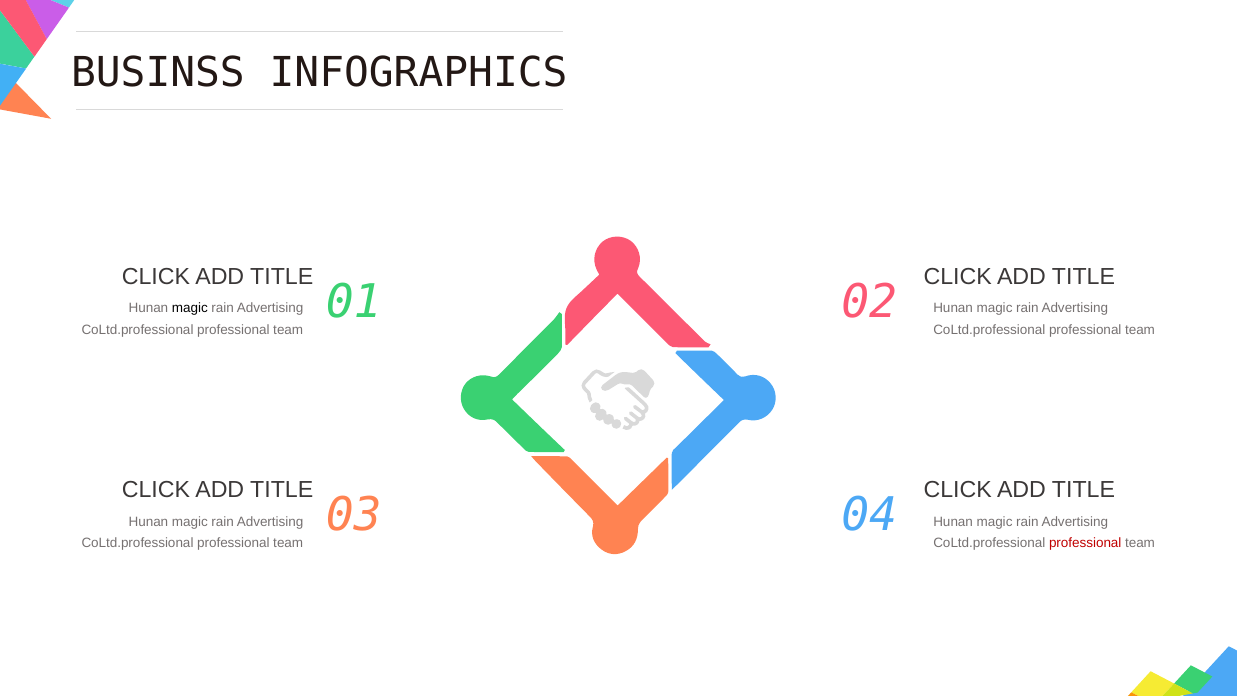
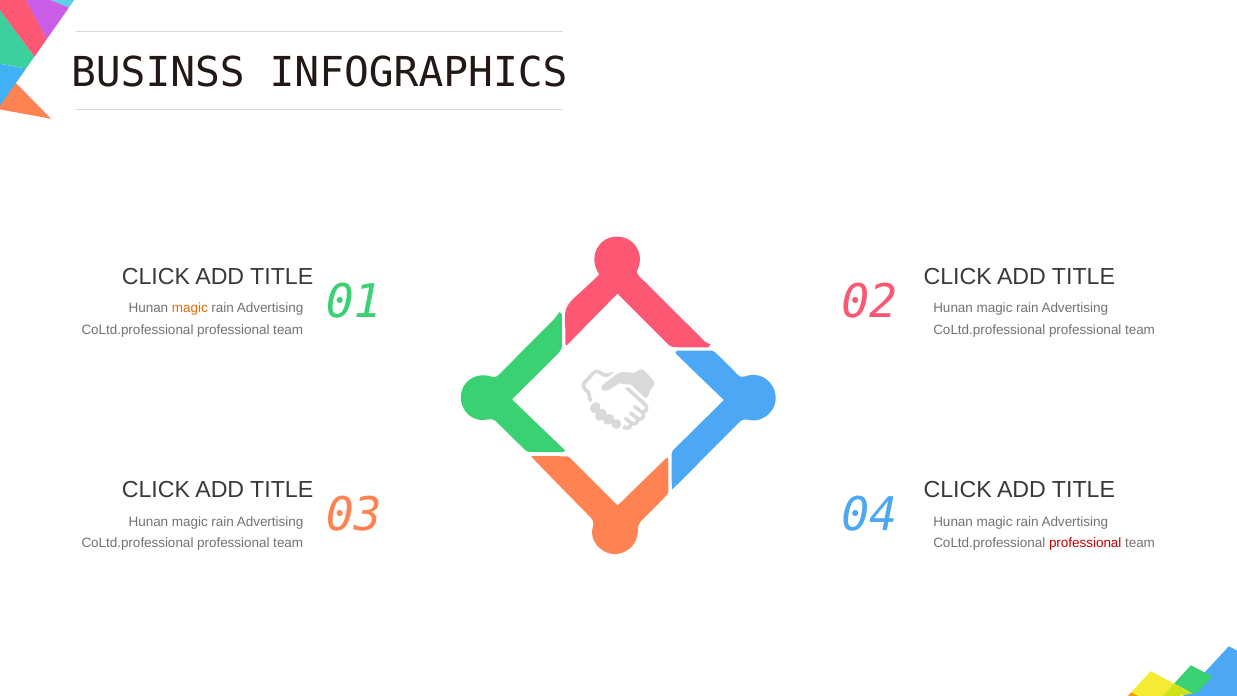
magic at (190, 308) colour: black -> orange
